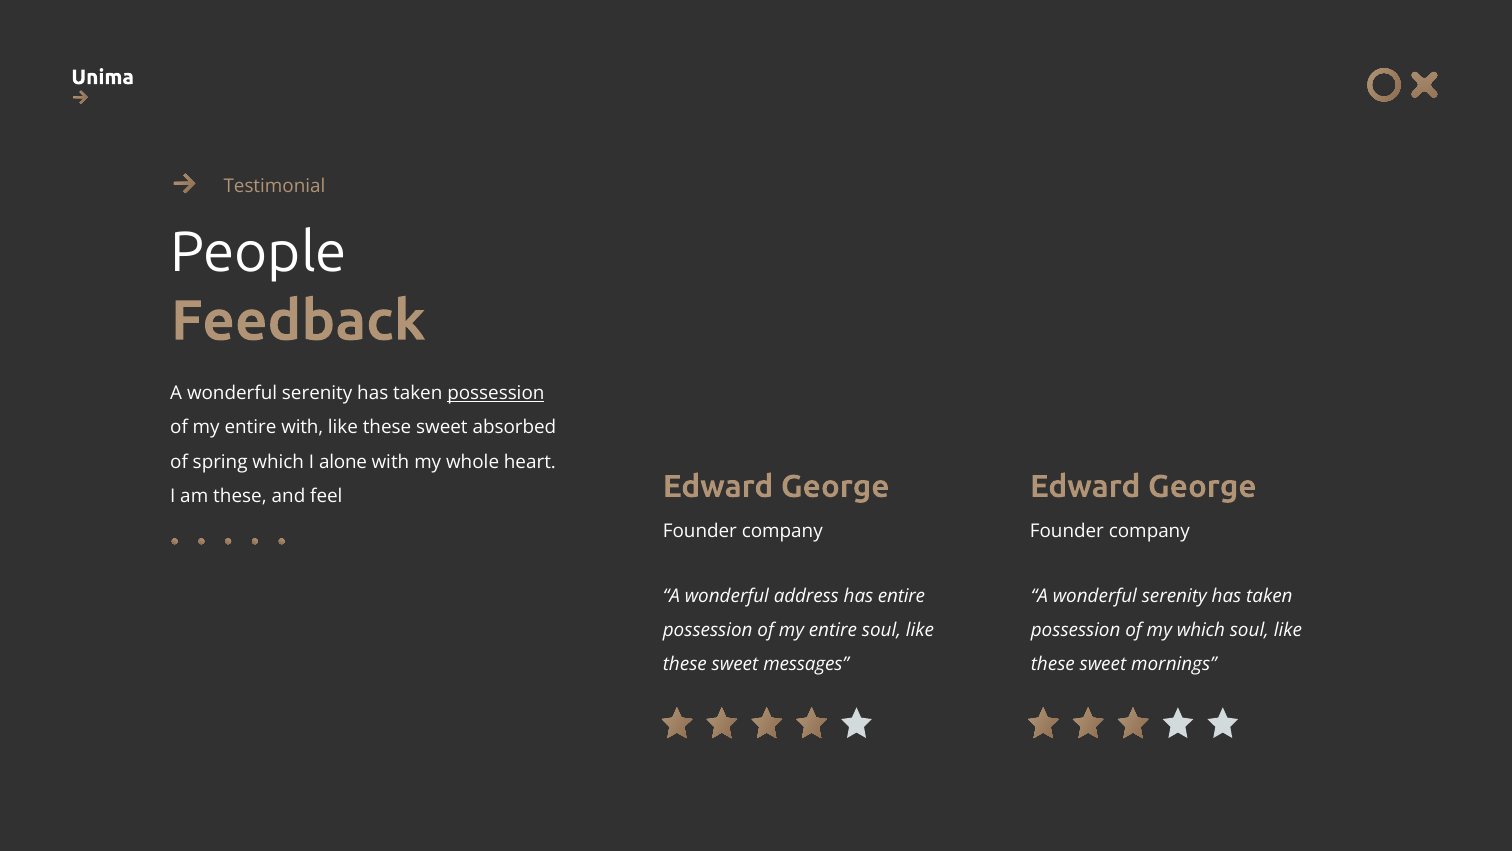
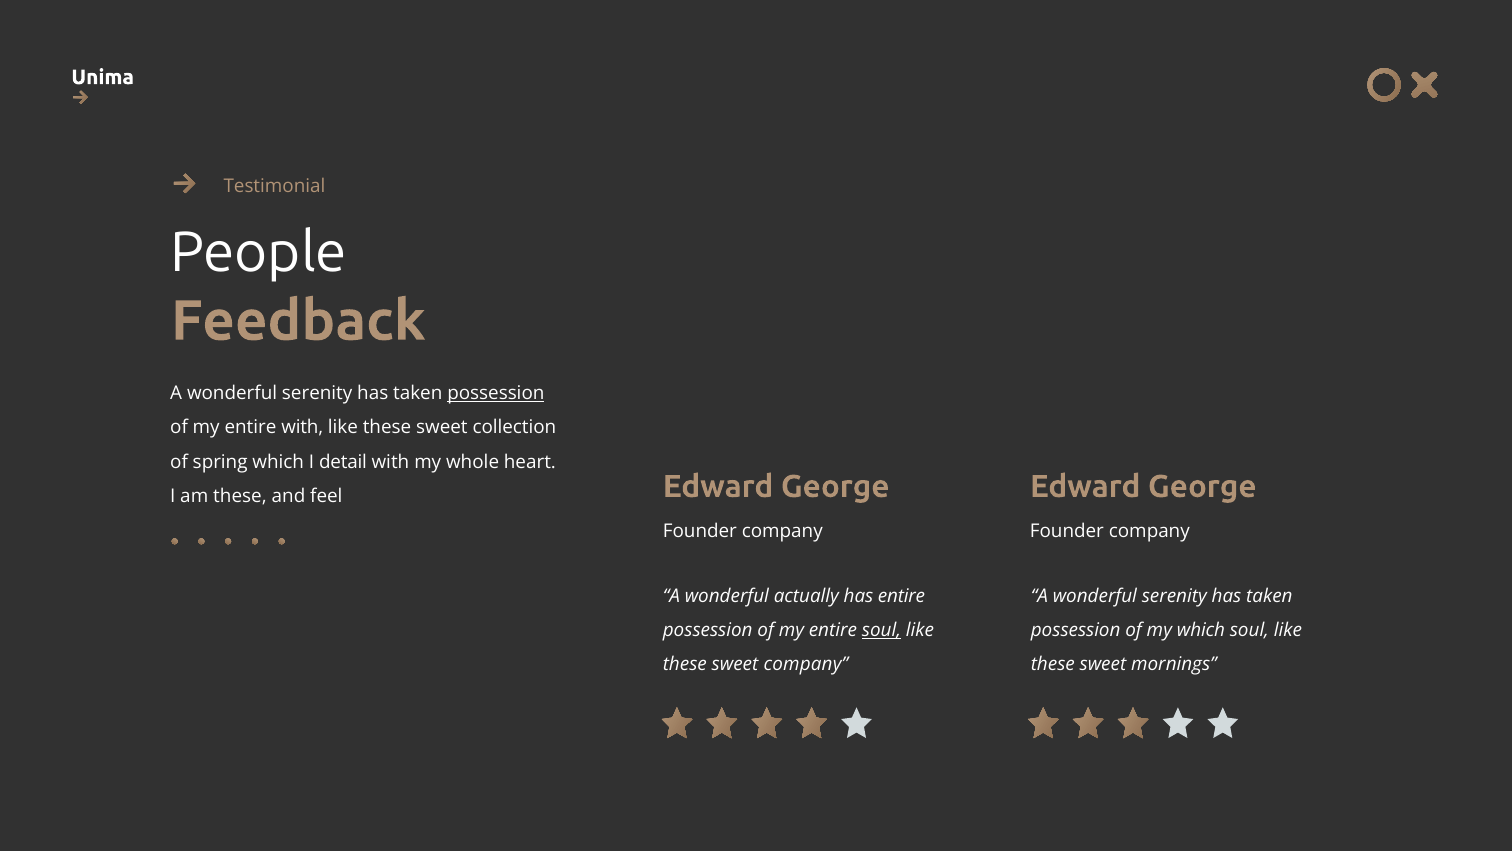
absorbed: absorbed -> collection
alone: alone -> detail
address: address -> actually
soul at (881, 630) underline: none -> present
sweet messages: messages -> company
